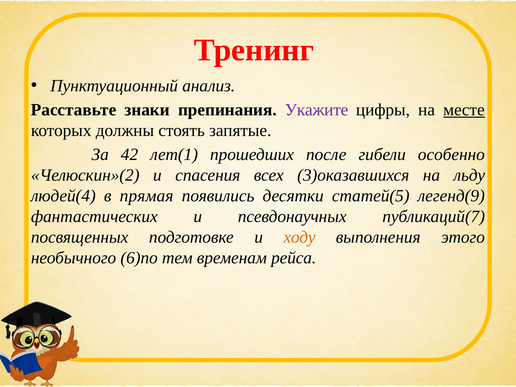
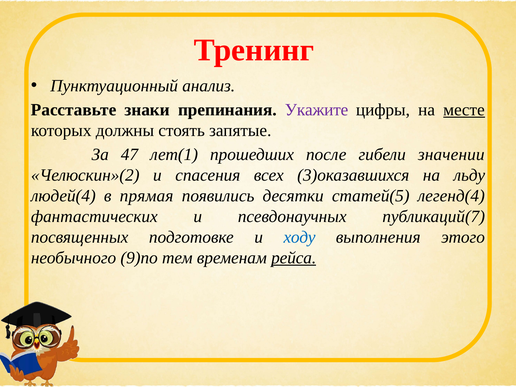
42: 42 -> 47
особенно: особенно -> значении
легенд(9: легенд(9 -> легенд(4
ходу colour: orange -> blue
6)по: 6)по -> 9)по
рейса underline: none -> present
